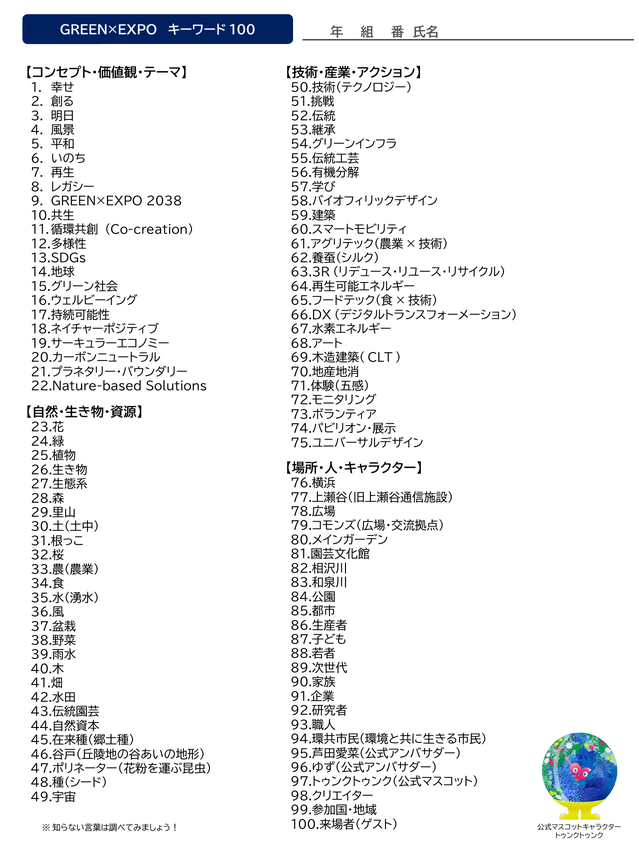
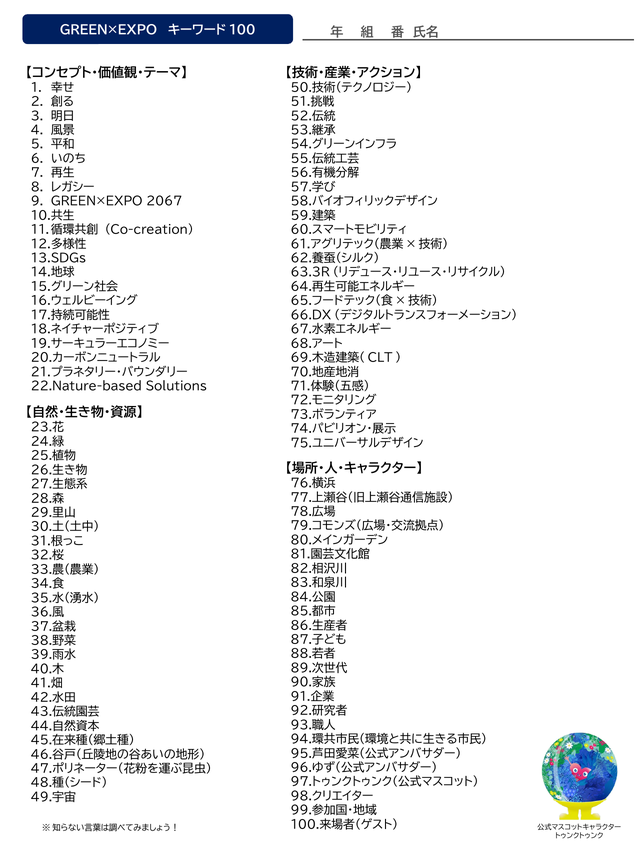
2038: 2038 -> 2067
